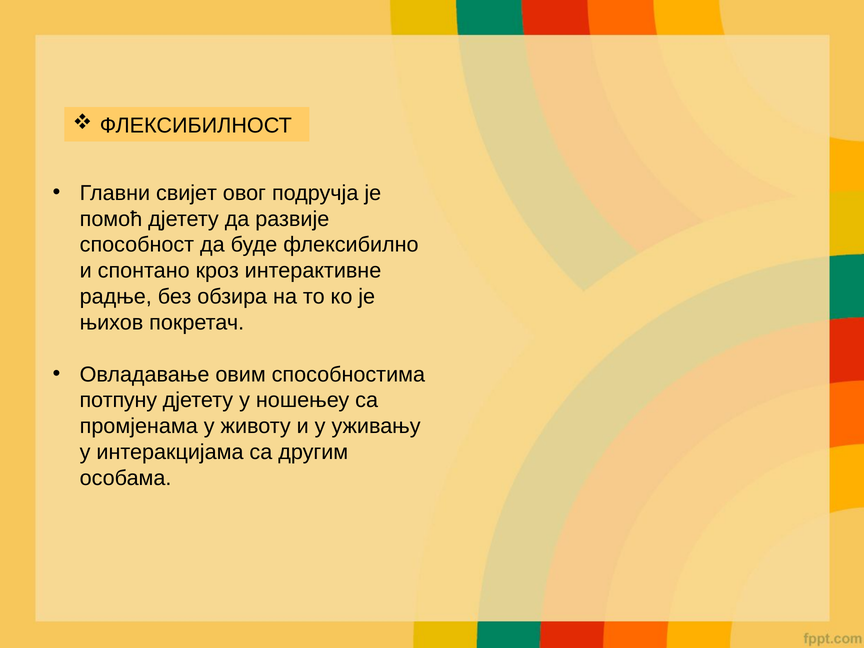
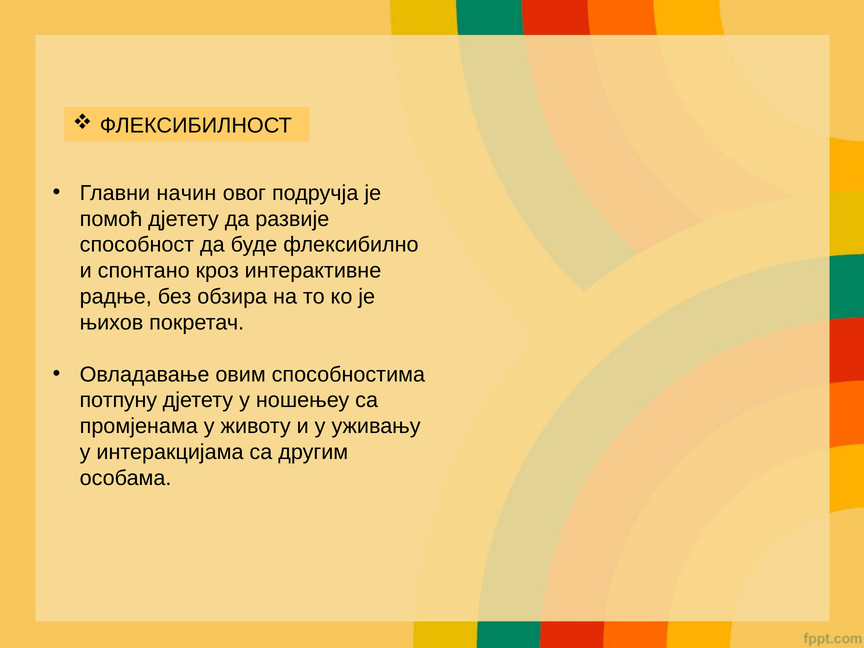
свијет: свијет -> начин
